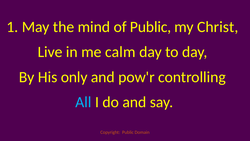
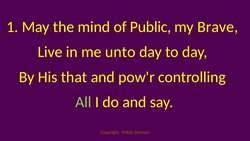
Christ: Christ -> Brave
calm: calm -> unto
only: only -> that
All colour: light blue -> light green
